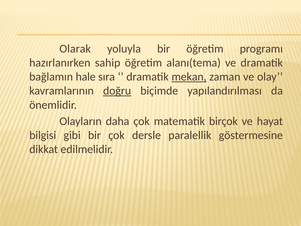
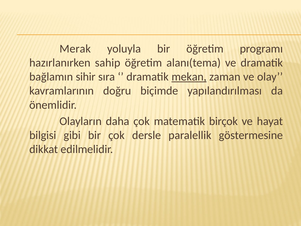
Olarak: Olarak -> Merak
hale: hale -> sihir
doğru underline: present -> none
